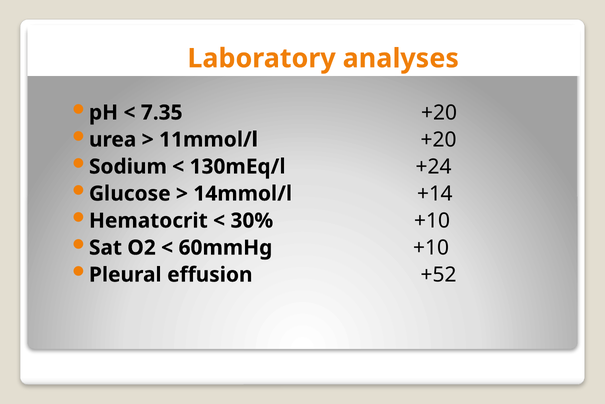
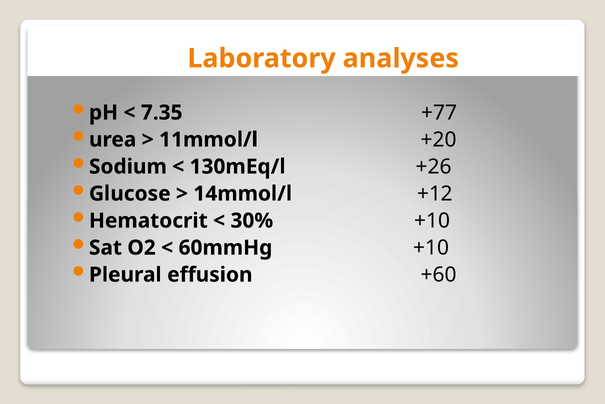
7.35 +20: +20 -> +77
+24: +24 -> +26
+14: +14 -> +12
+52: +52 -> +60
